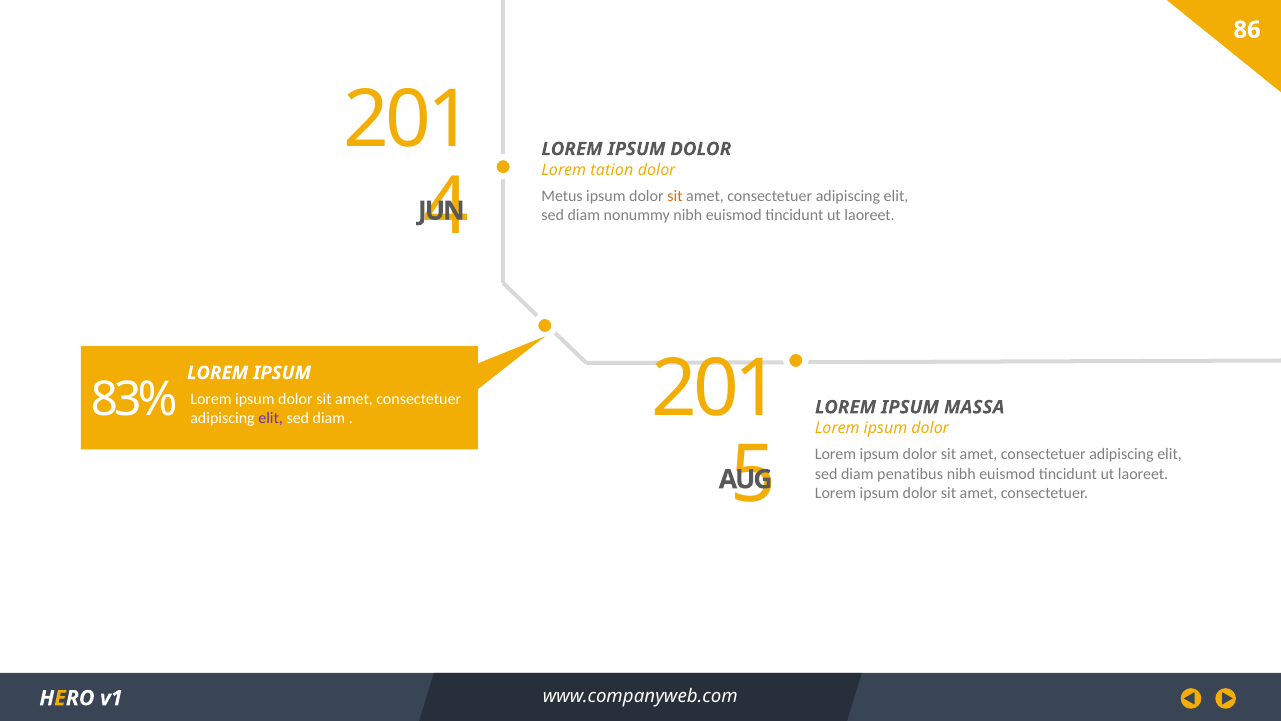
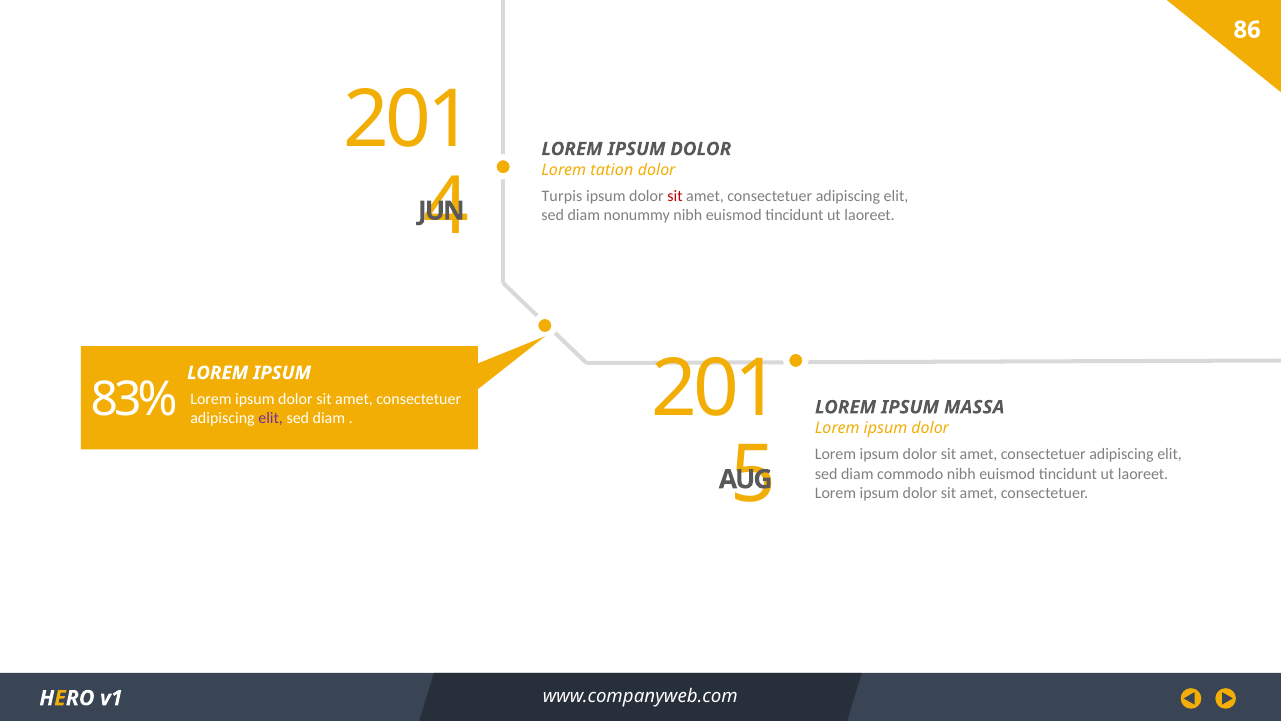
Metus: Metus -> Turpis
sit at (675, 196) colour: orange -> red
penatibus: penatibus -> commodo
